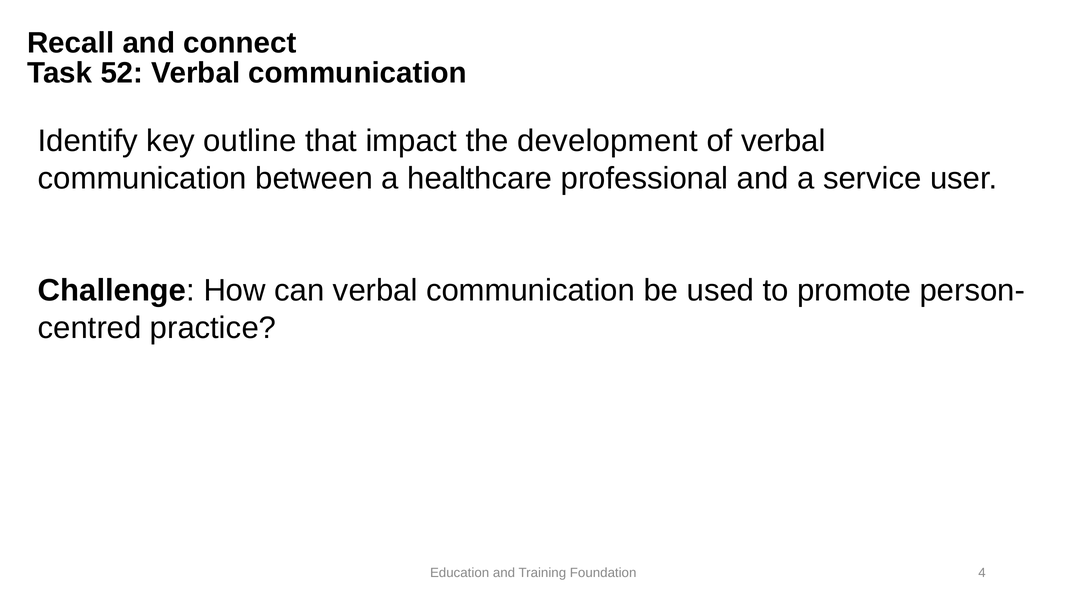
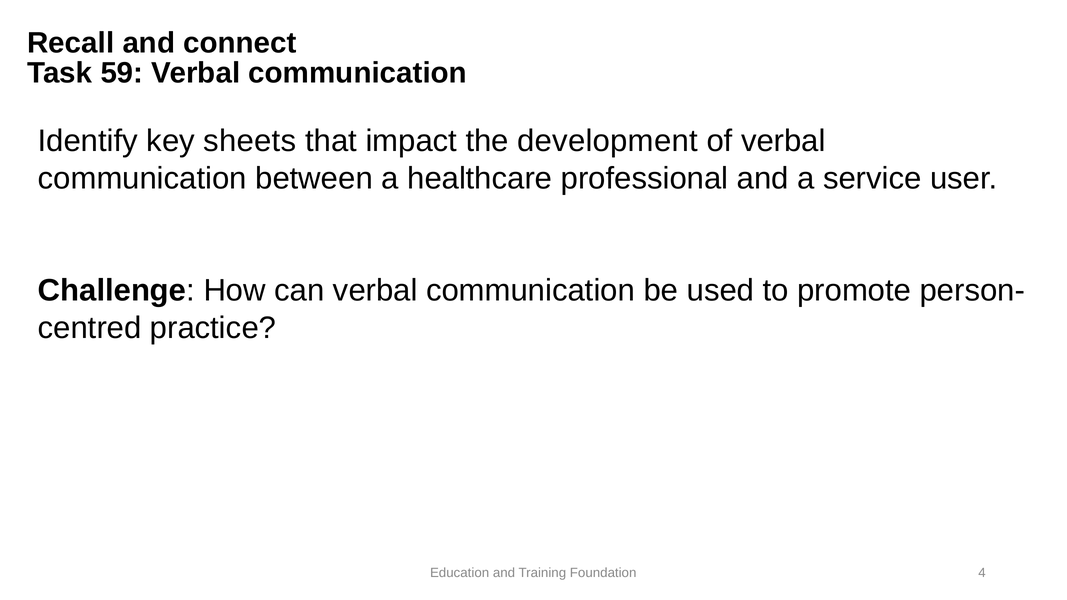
52: 52 -> 59
outline: outline -> sheets
